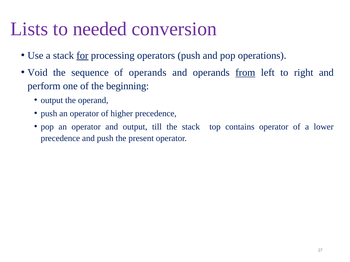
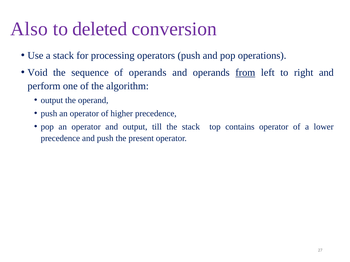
Lists: Lists -> Also
needed: needed -> deleted
for underline: present -> none
beginning: beginning -> algorithm
